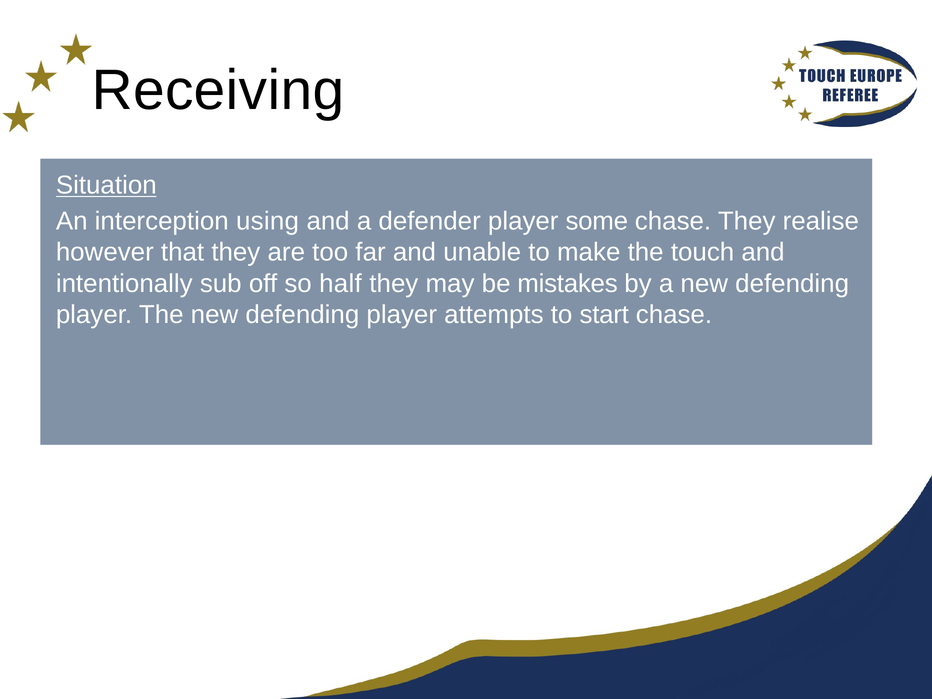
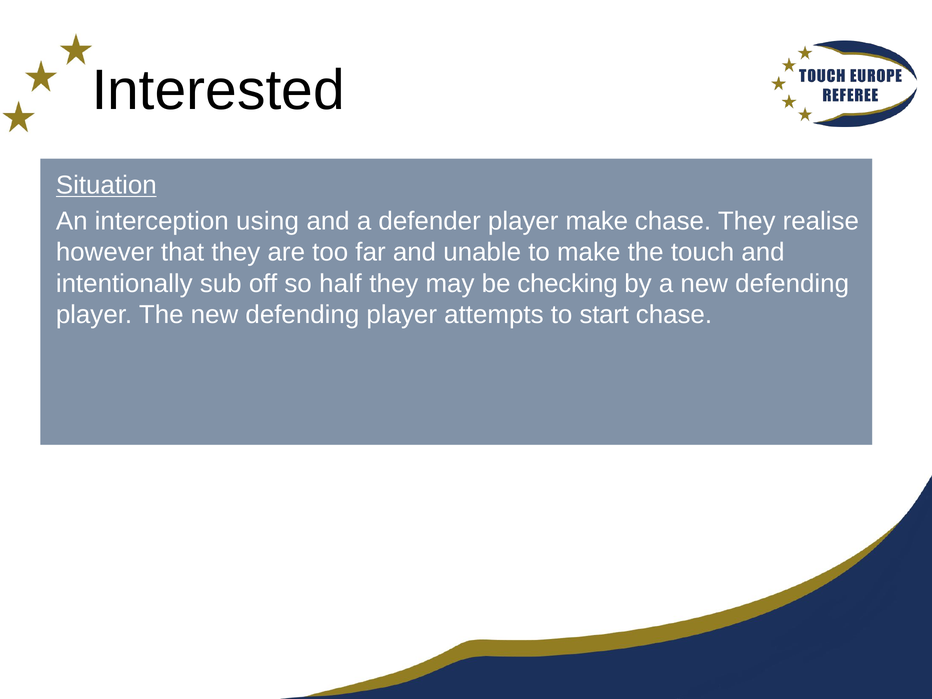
Receiving: Receiving -> Interested
player some: some -> make
mistakes: mistakes -> checking
